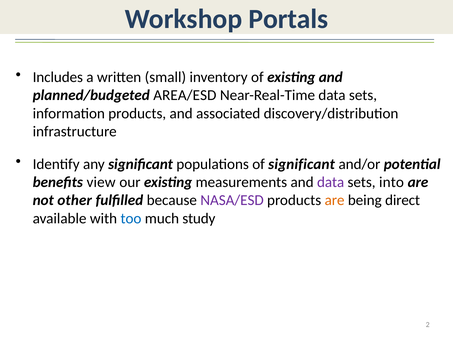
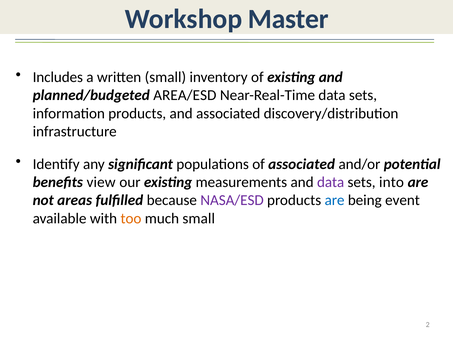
Portals: Portals -> Master
of significant: significant -> associated
other: other -> areas
are at (335, 200) colour: orange -> blue
direct: direct -> event
too colour: blue -> orange
much study: study -> small
